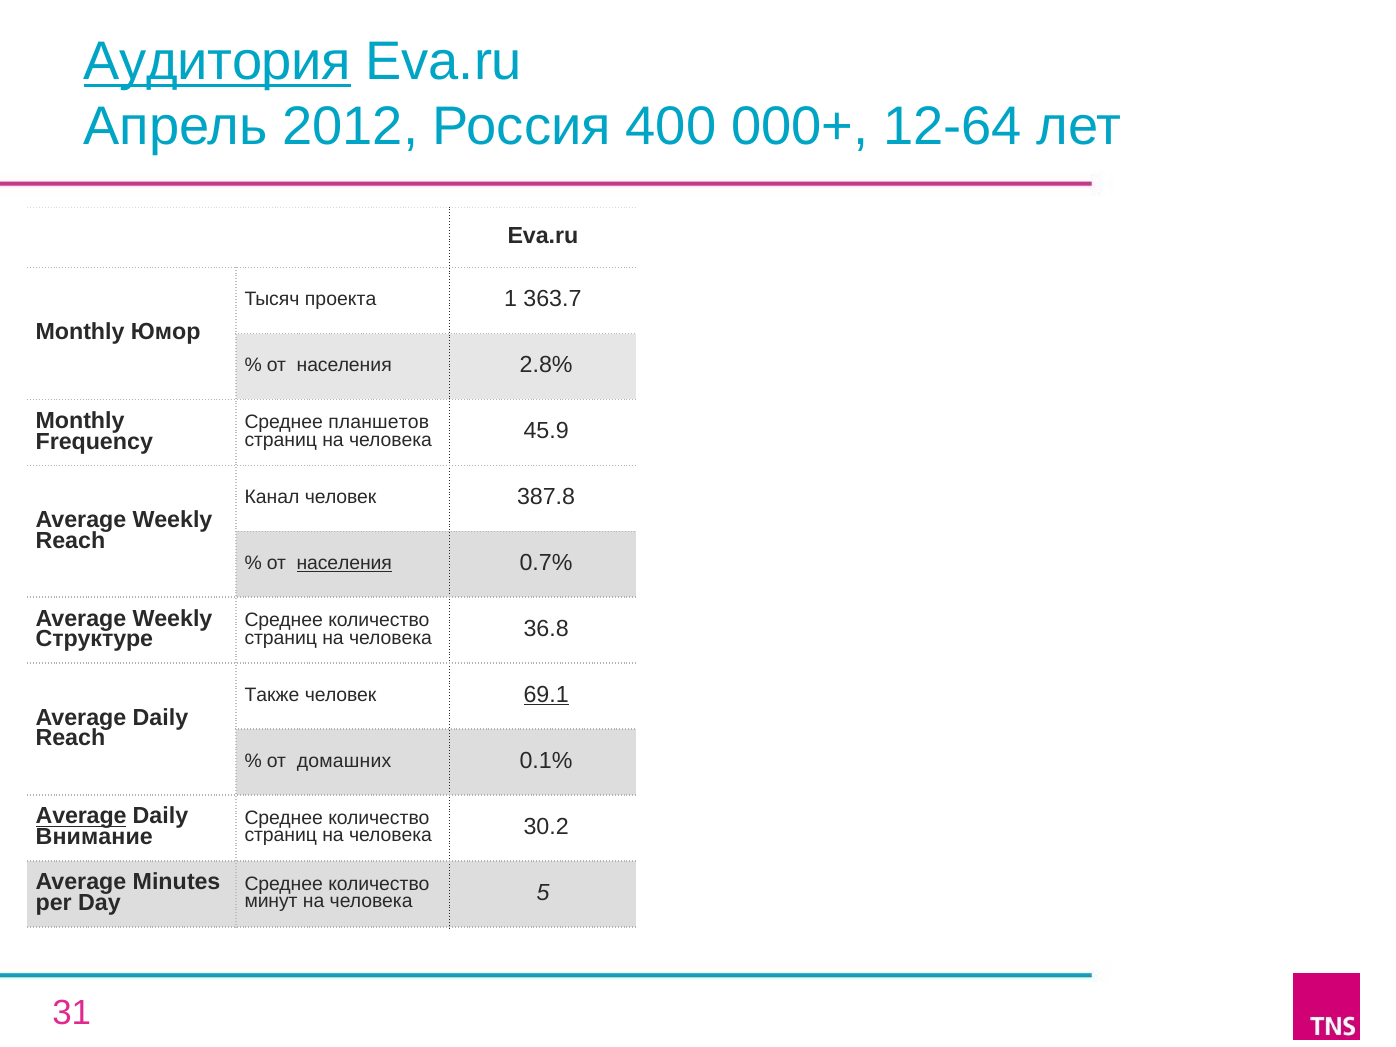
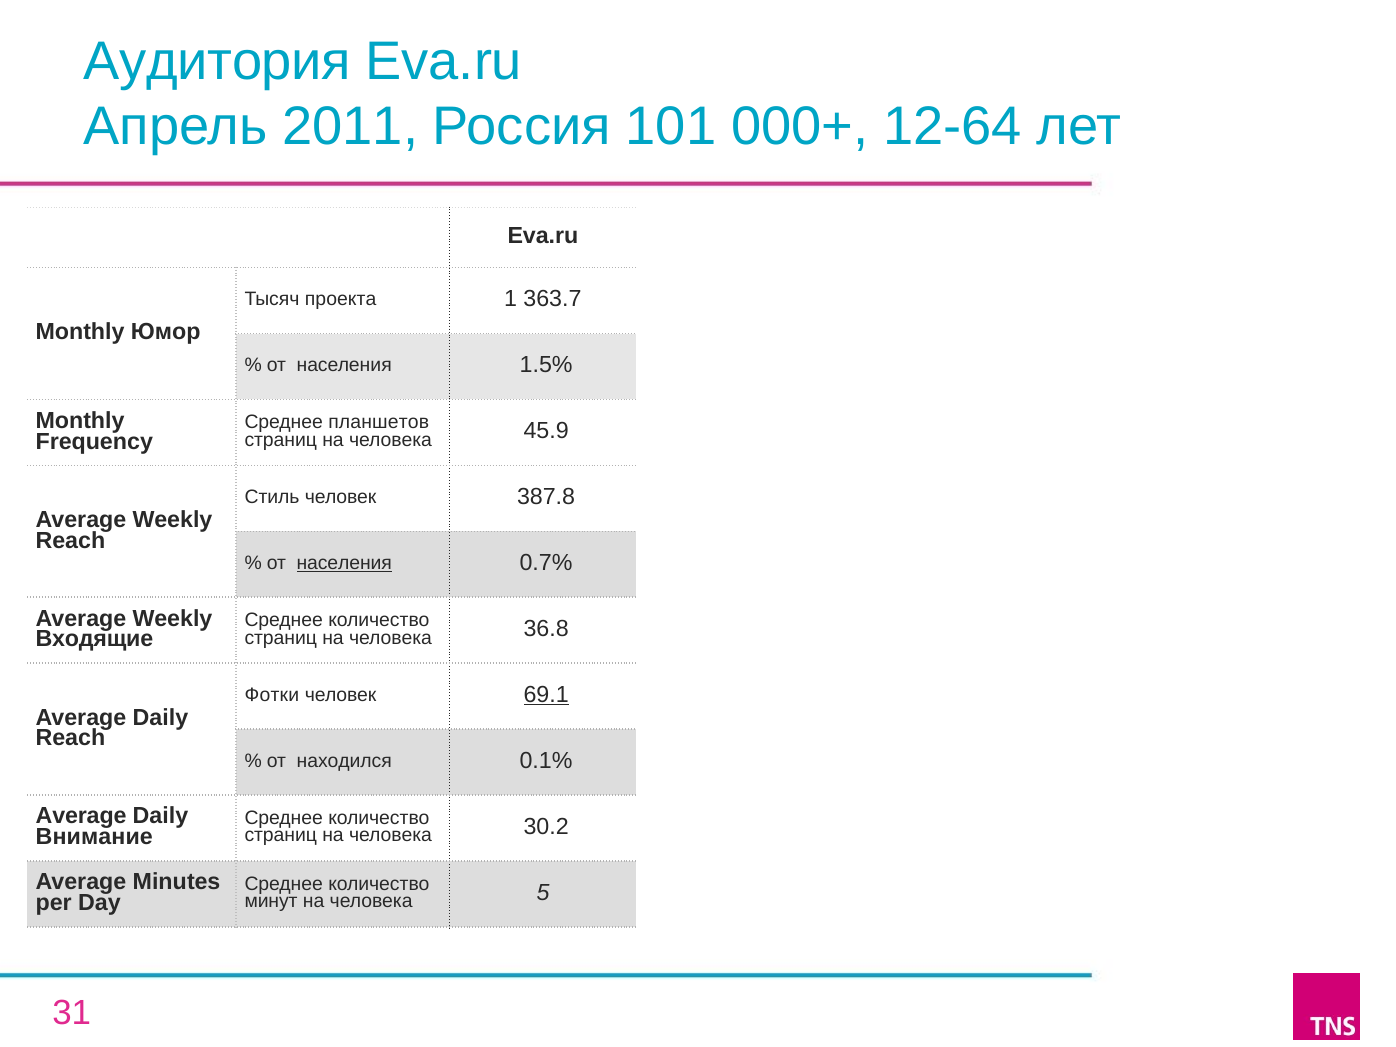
Аудитория underline: present -> none
2012: 2012 -> 2011
400: 400 -> 101
2.8%: 2.8% -> 1.5%
Канал: Канал -> Стиль
Структуре: Структуре -> Входящие
Также: Также -> Фотки
домашних: домашних -> находился
Average at (81, 816) underline: present -> none
